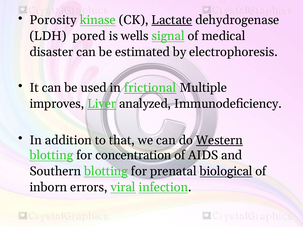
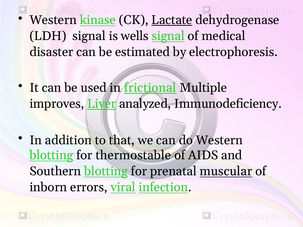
Porosity at (53, 20): Porosity -> Western
LDH pored: pored -> signal
Western at (219, 140) underline: present -> none
concentration: concentration -> thermostable
biological: biological -> muscular
